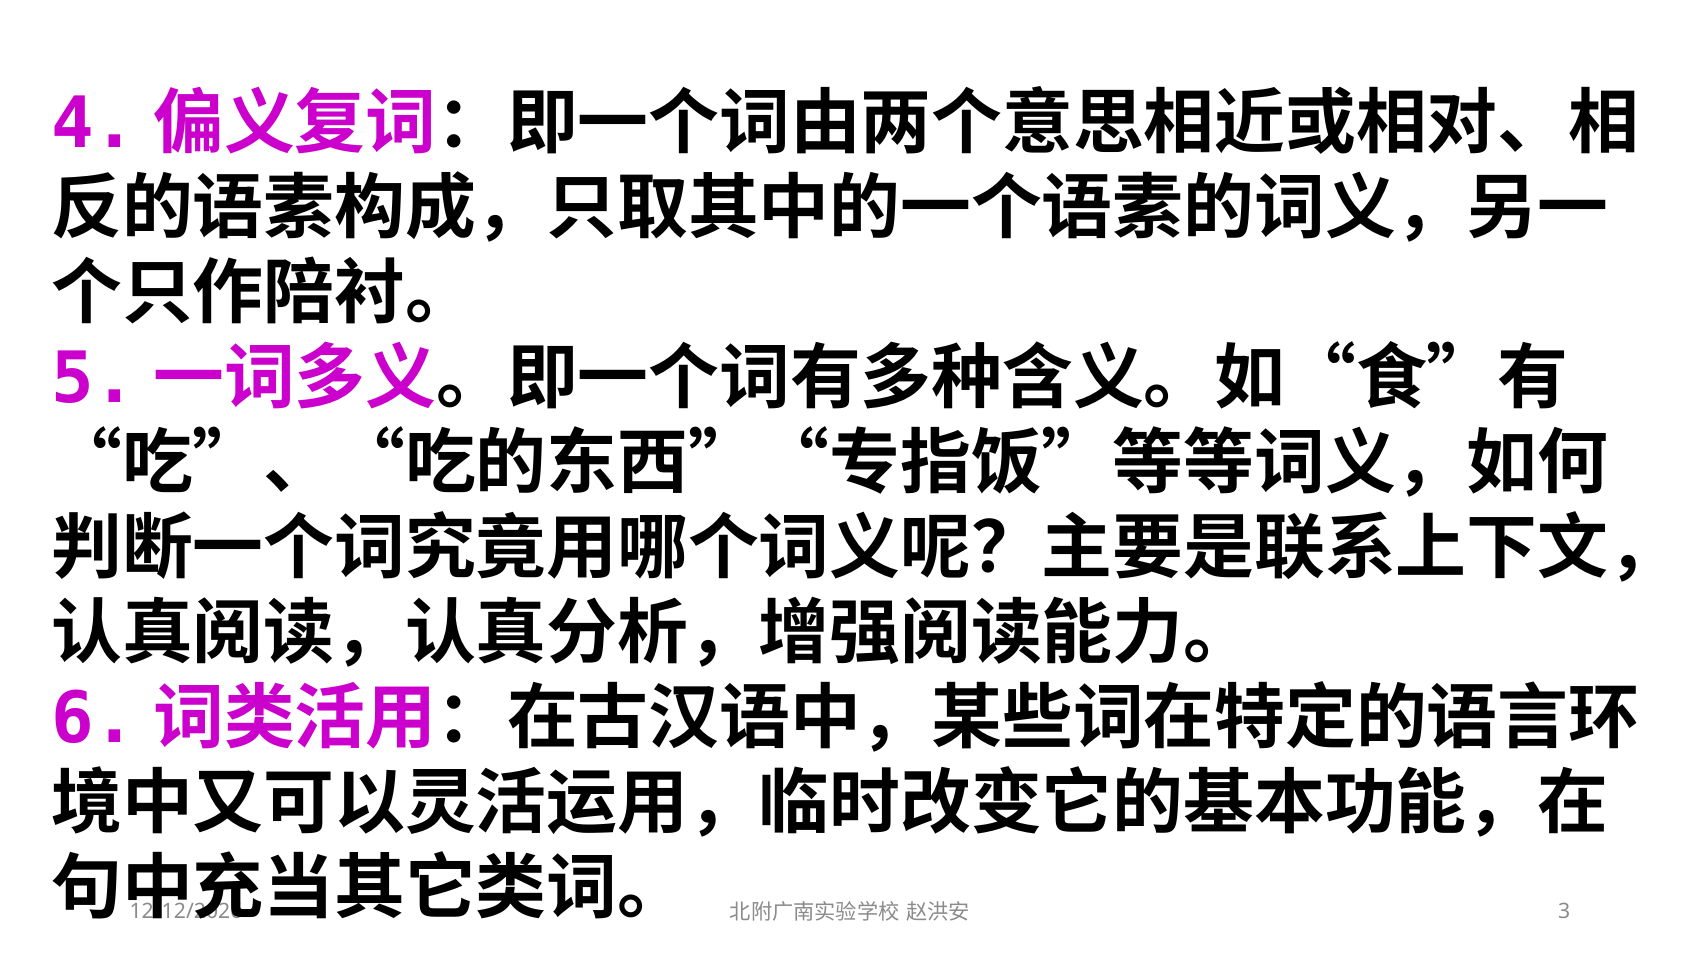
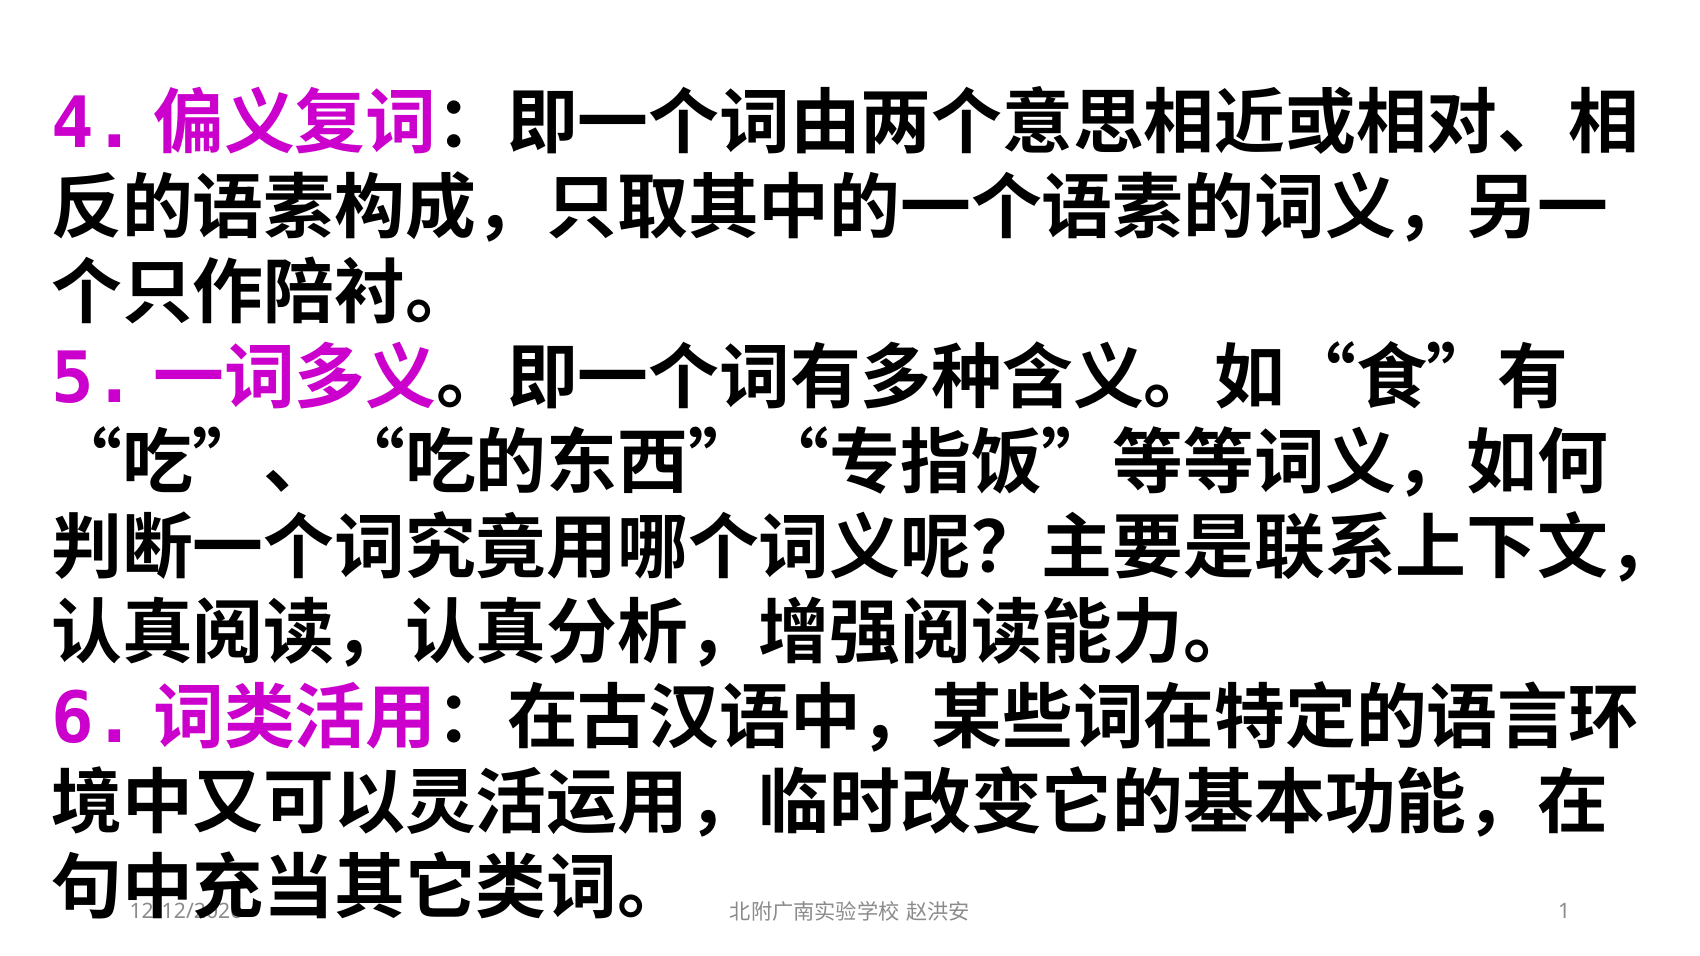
3: 3 -> 1
